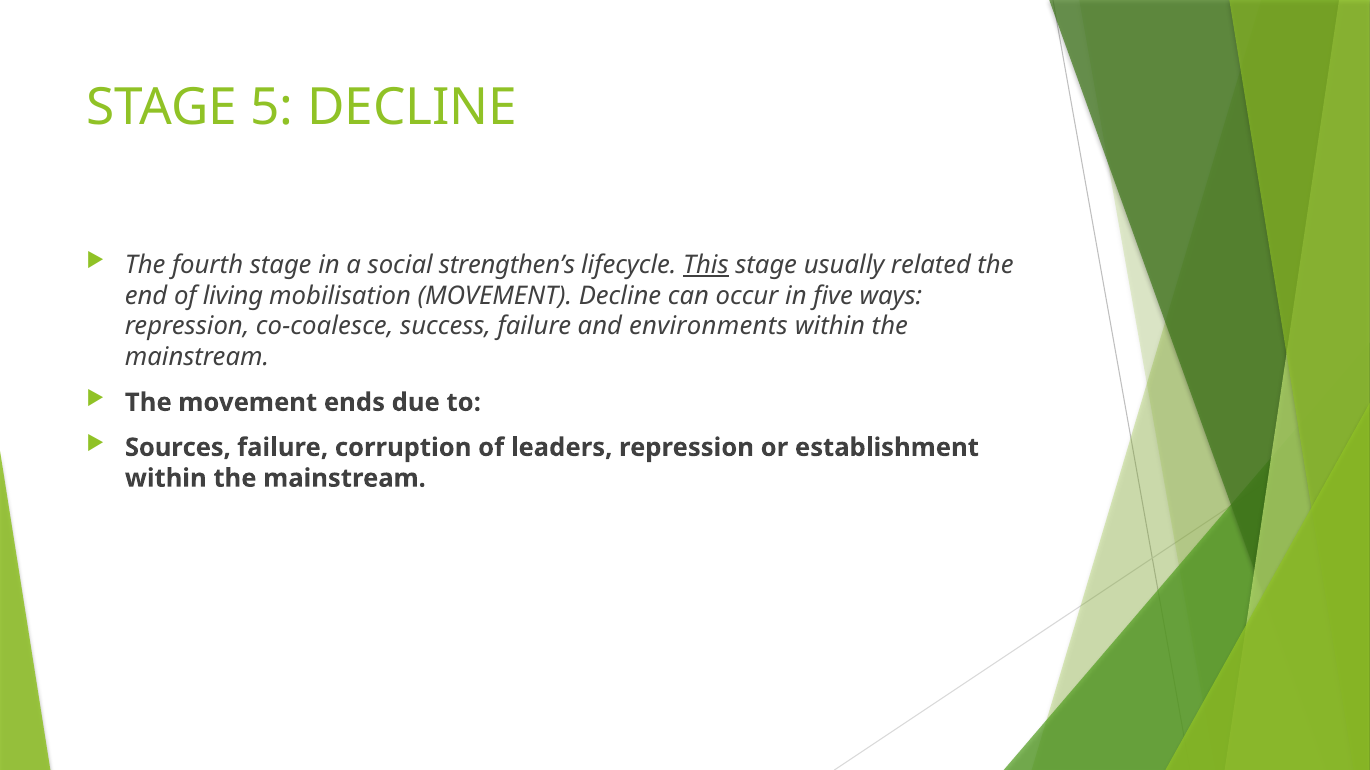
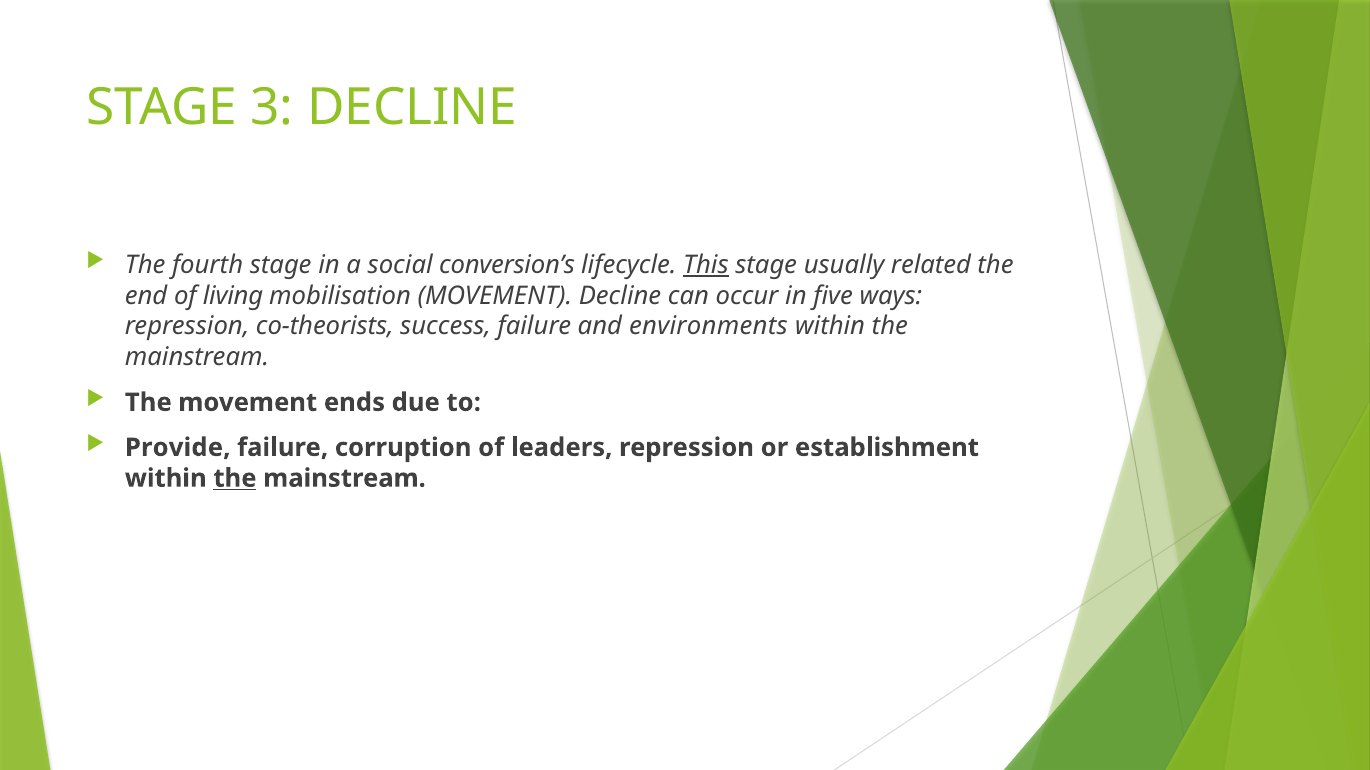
5: 5 -> 3
strengthen’s: strengthen’s -> conversion’s
co-coalesce: co-coalesce -> co-theorists
Sources: Sources -> Provide
the at (235, 479) underline: none -> present
